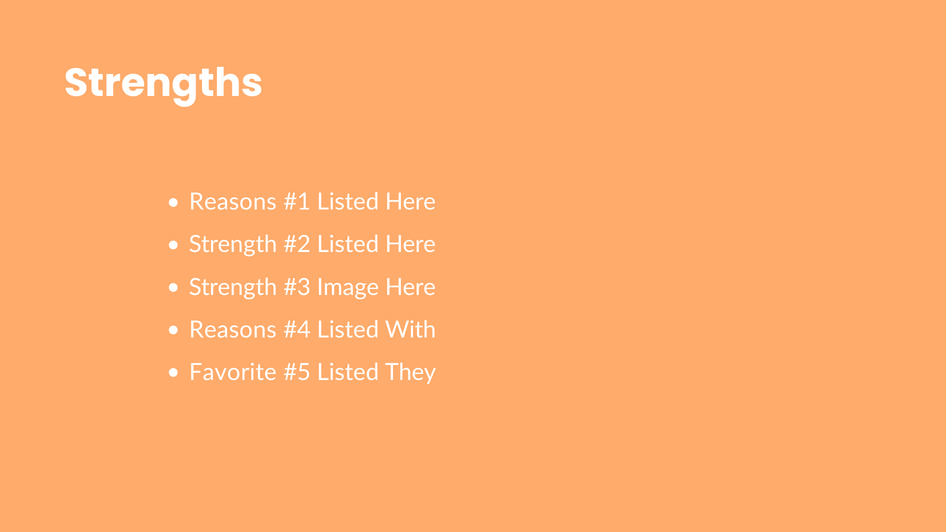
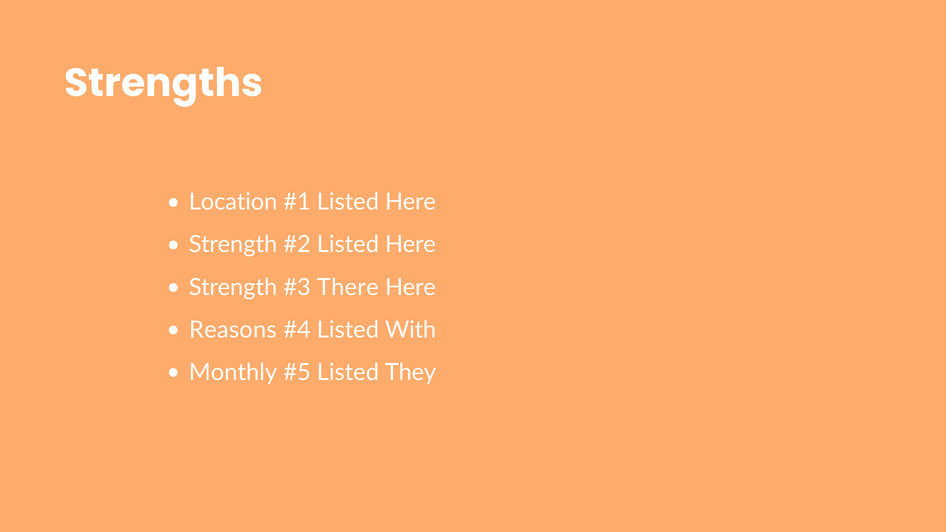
Reasons at (233, 202): Reasons -> Location
Image: Image -> There
Favorite: Favorite -> Monthly
